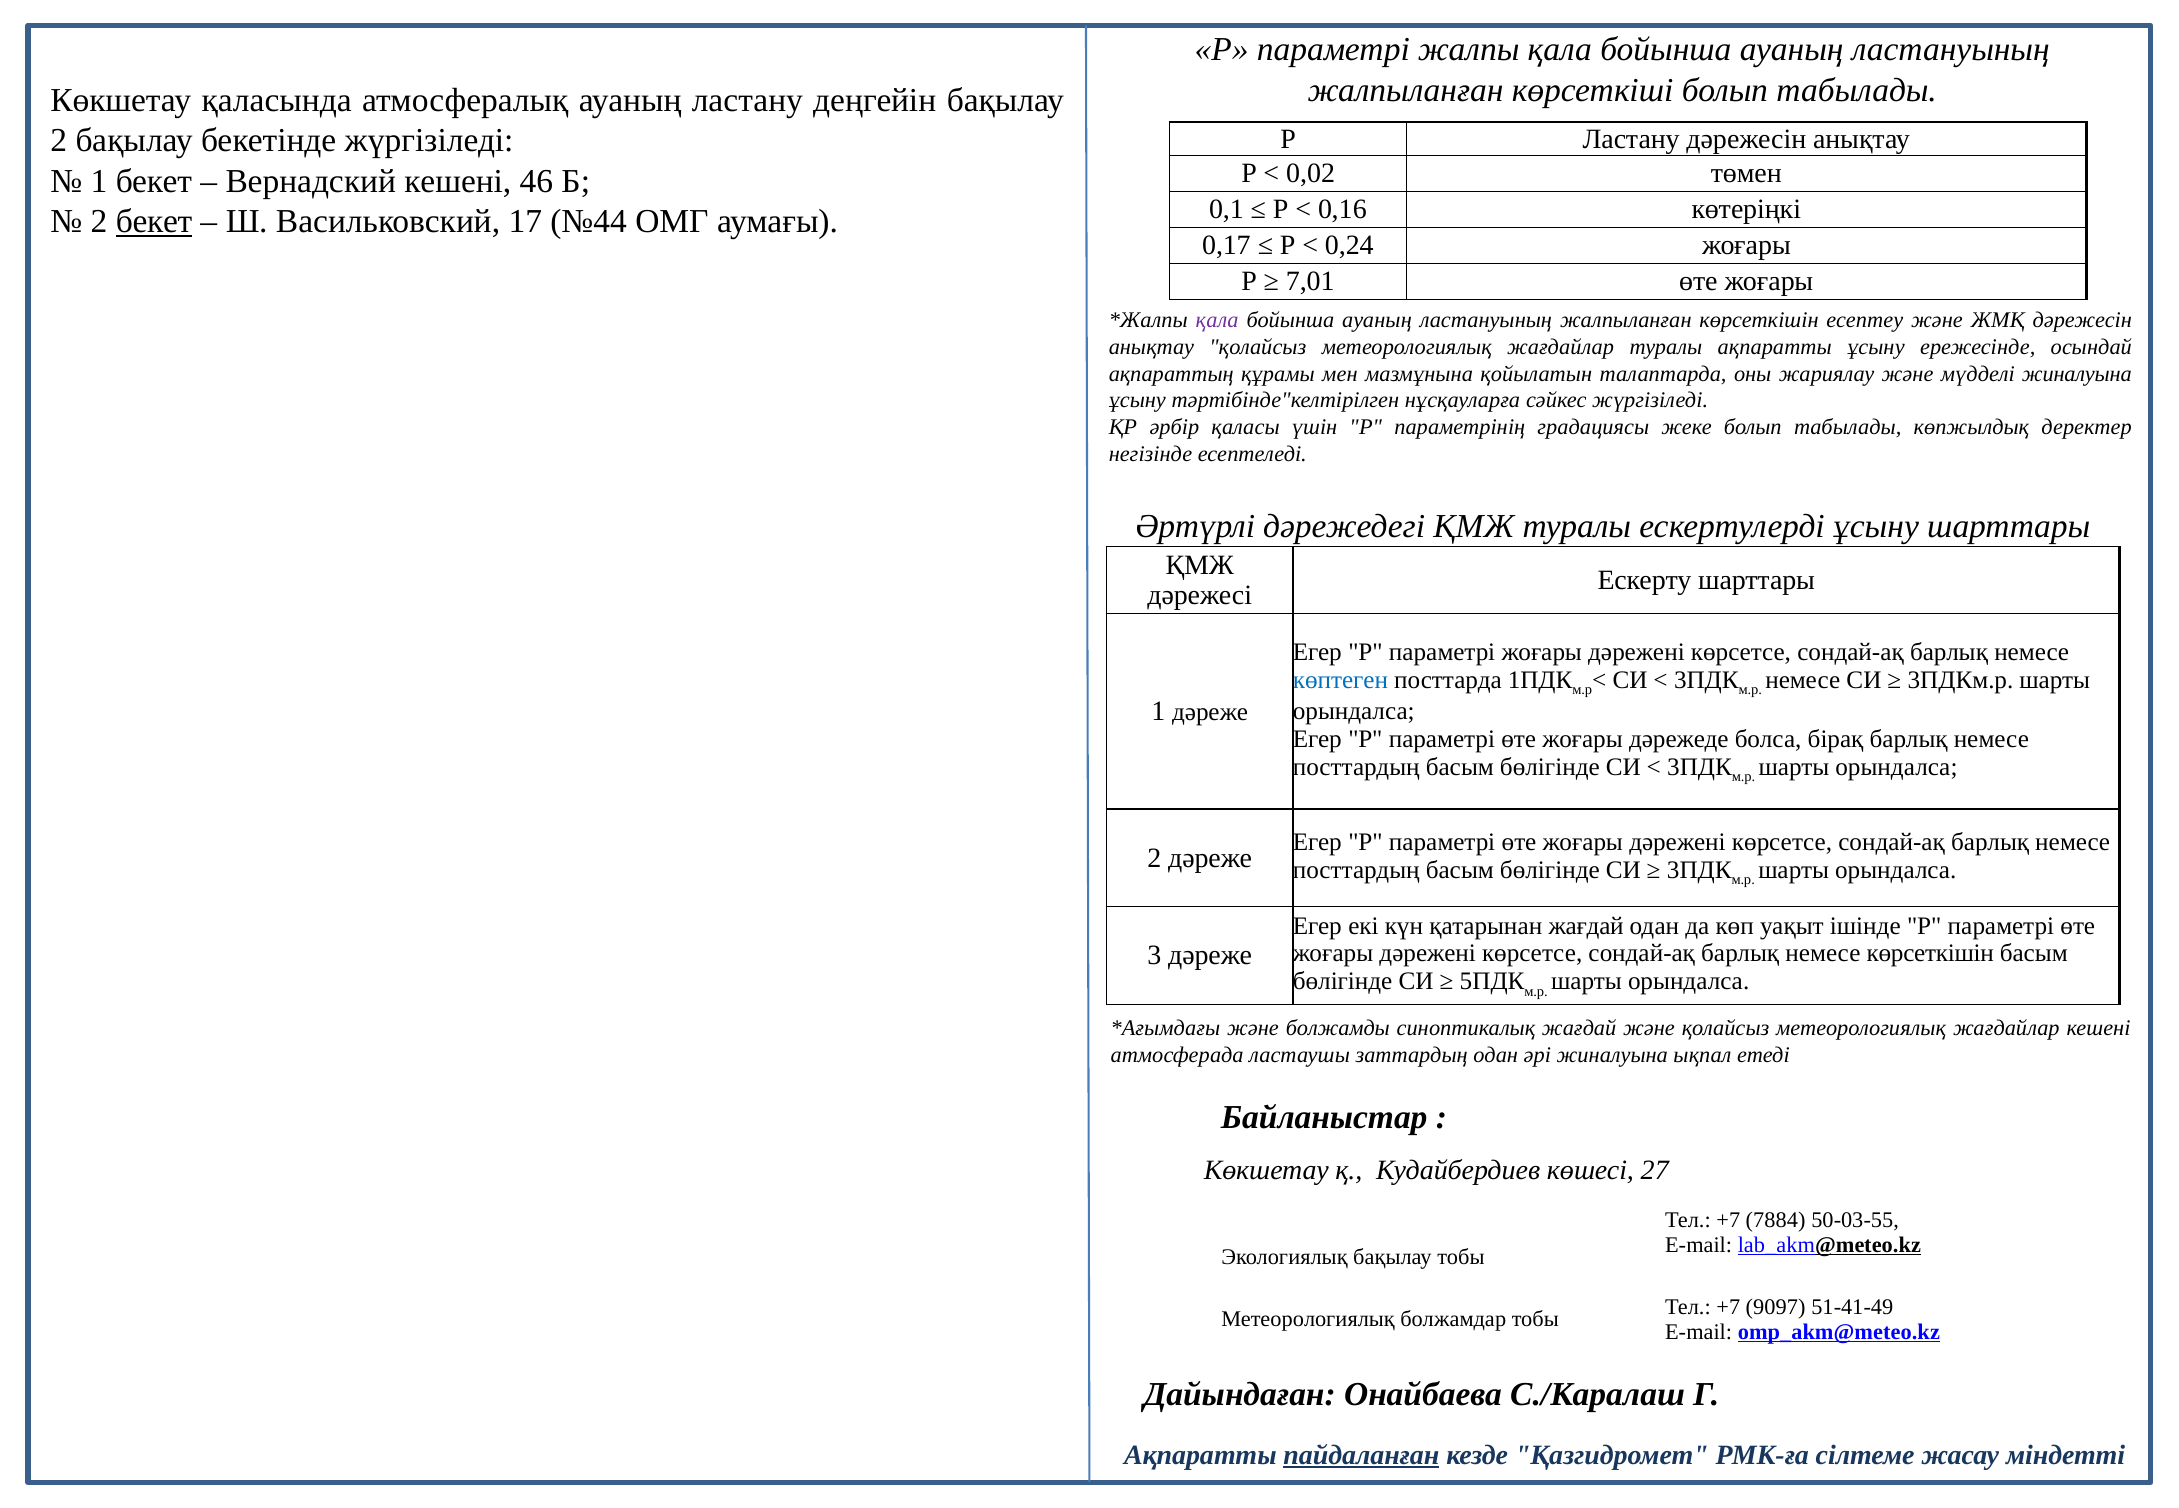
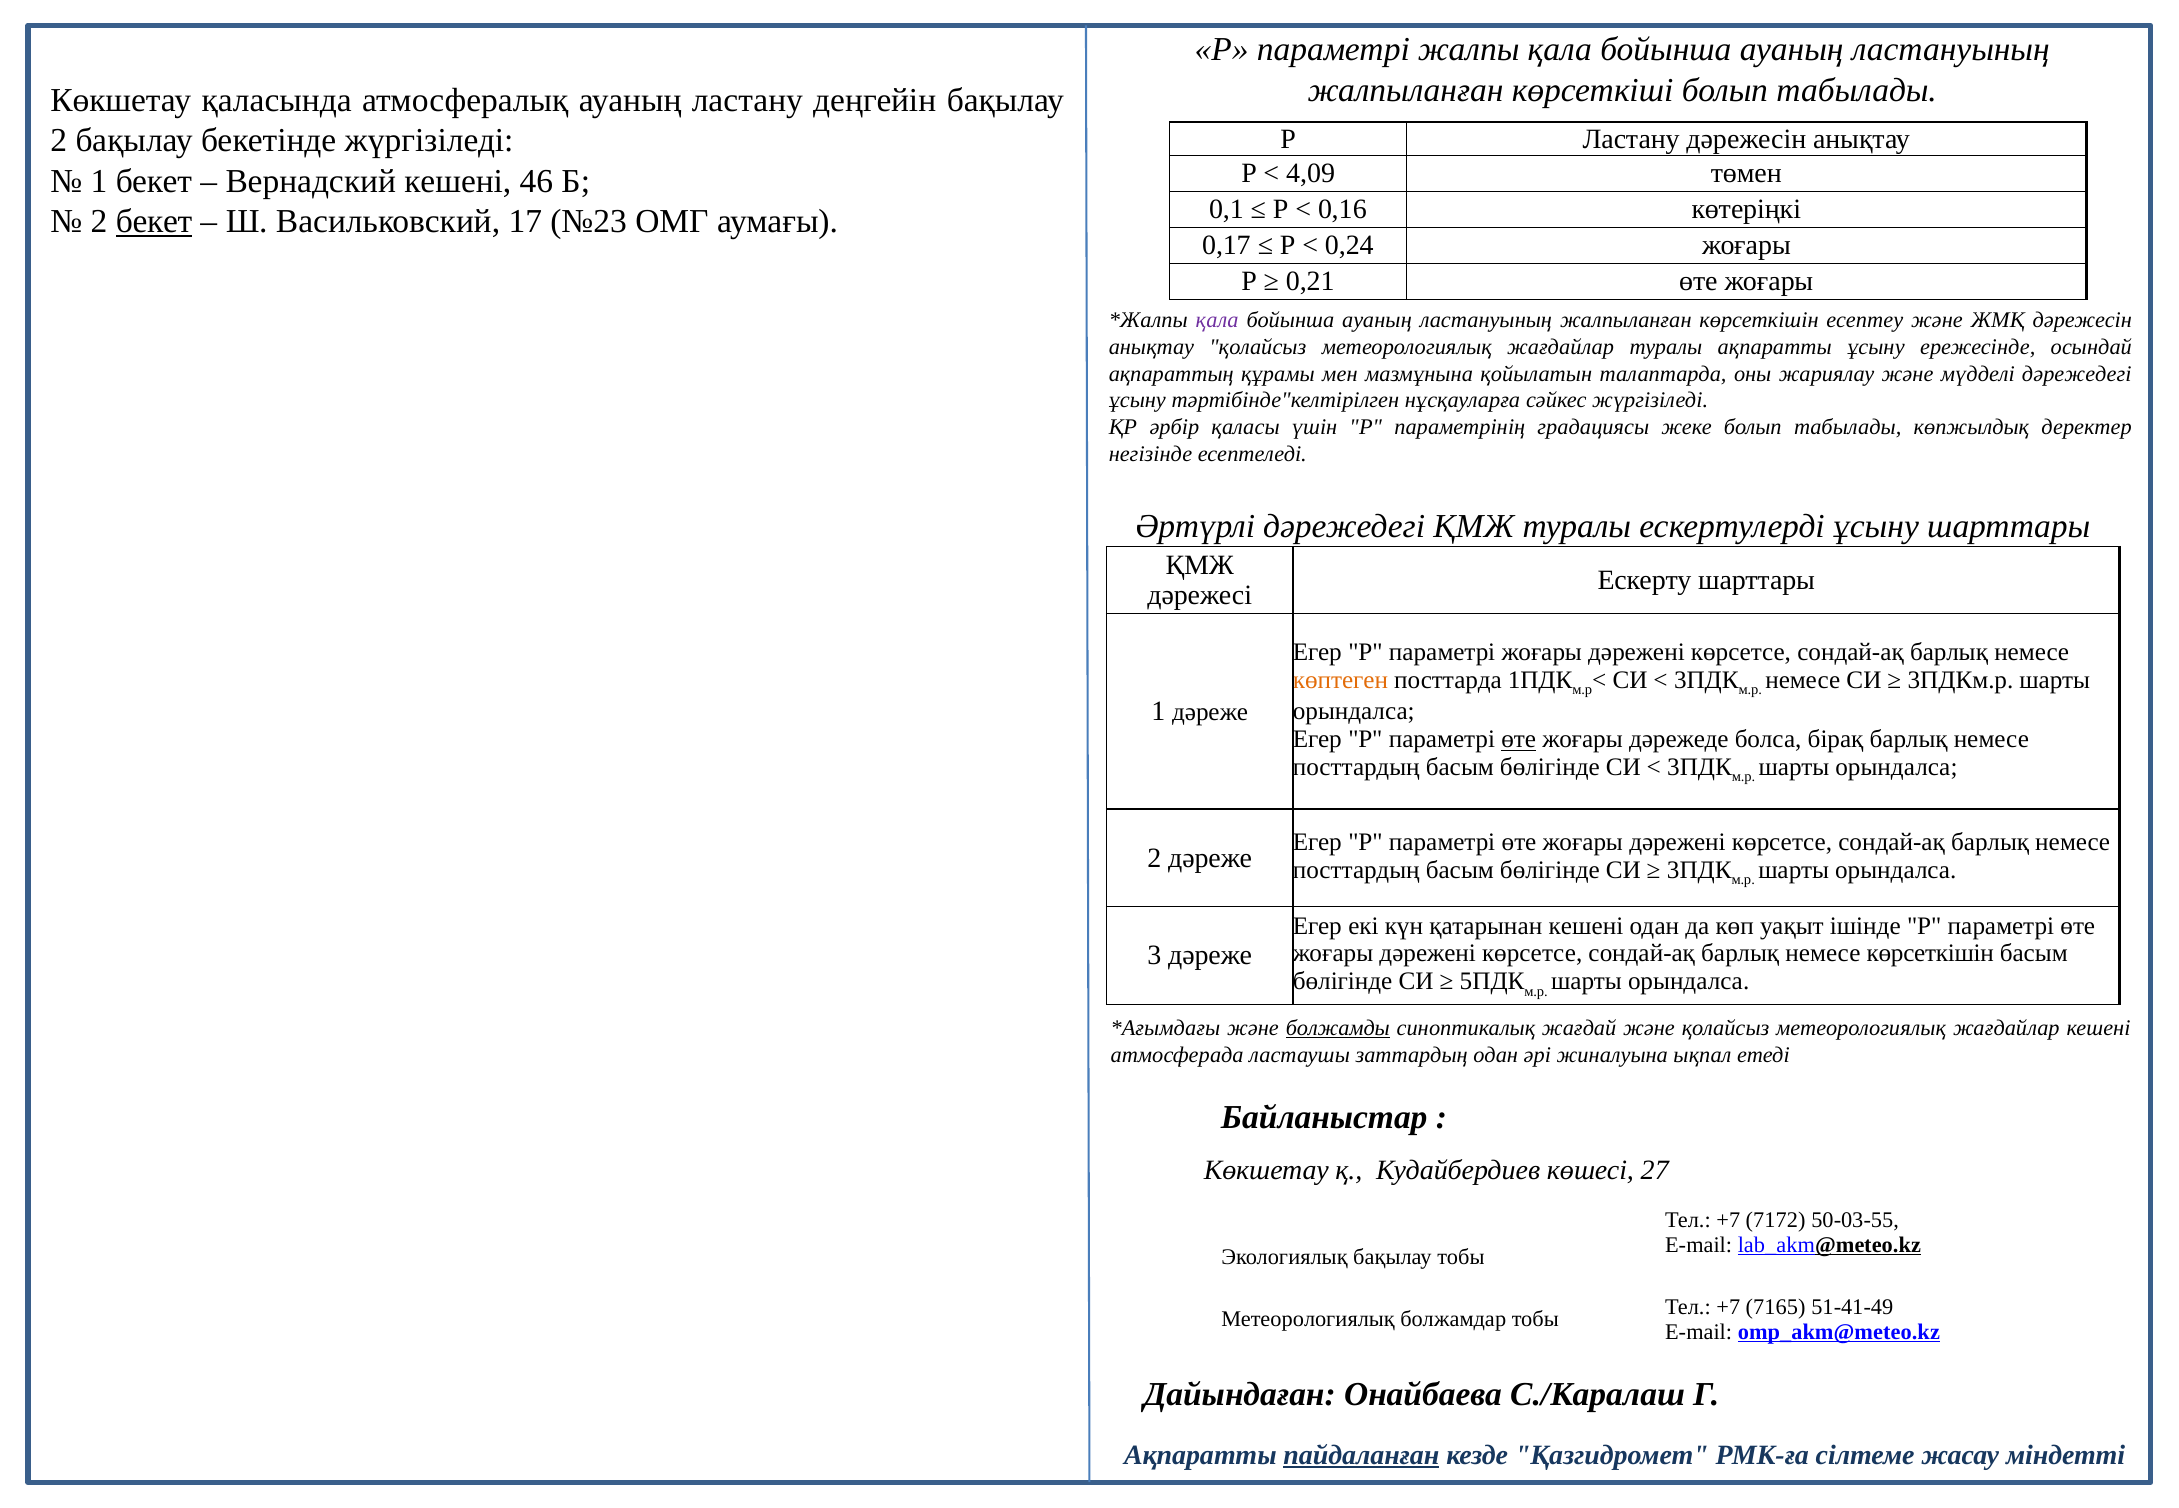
0,02: 0,02 -> 4,09
№44: №44 -> №23
7,01: 7,01 -> 0,21
мүдделі жиналуына: жиналуына -> дәрежедегі
көптеген colour: blue -> orange
өте at (1519, 740) underline: none -> present
қатарынан жағдай: жағдай -> кешені
болжамды underline: none -> present
7884: 7884 -> 7172
9097: 9097 -> 7165
